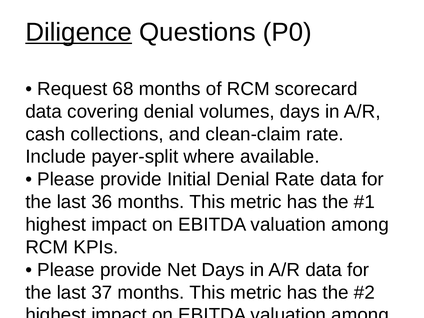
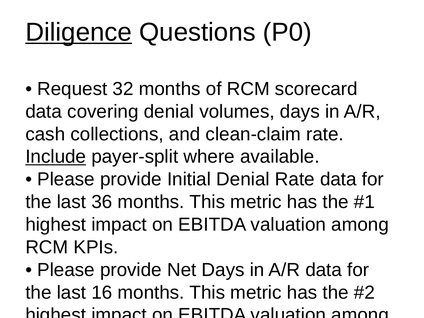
68: 68 -> 32
Include underline: none -> present
37: 37 -> 16
